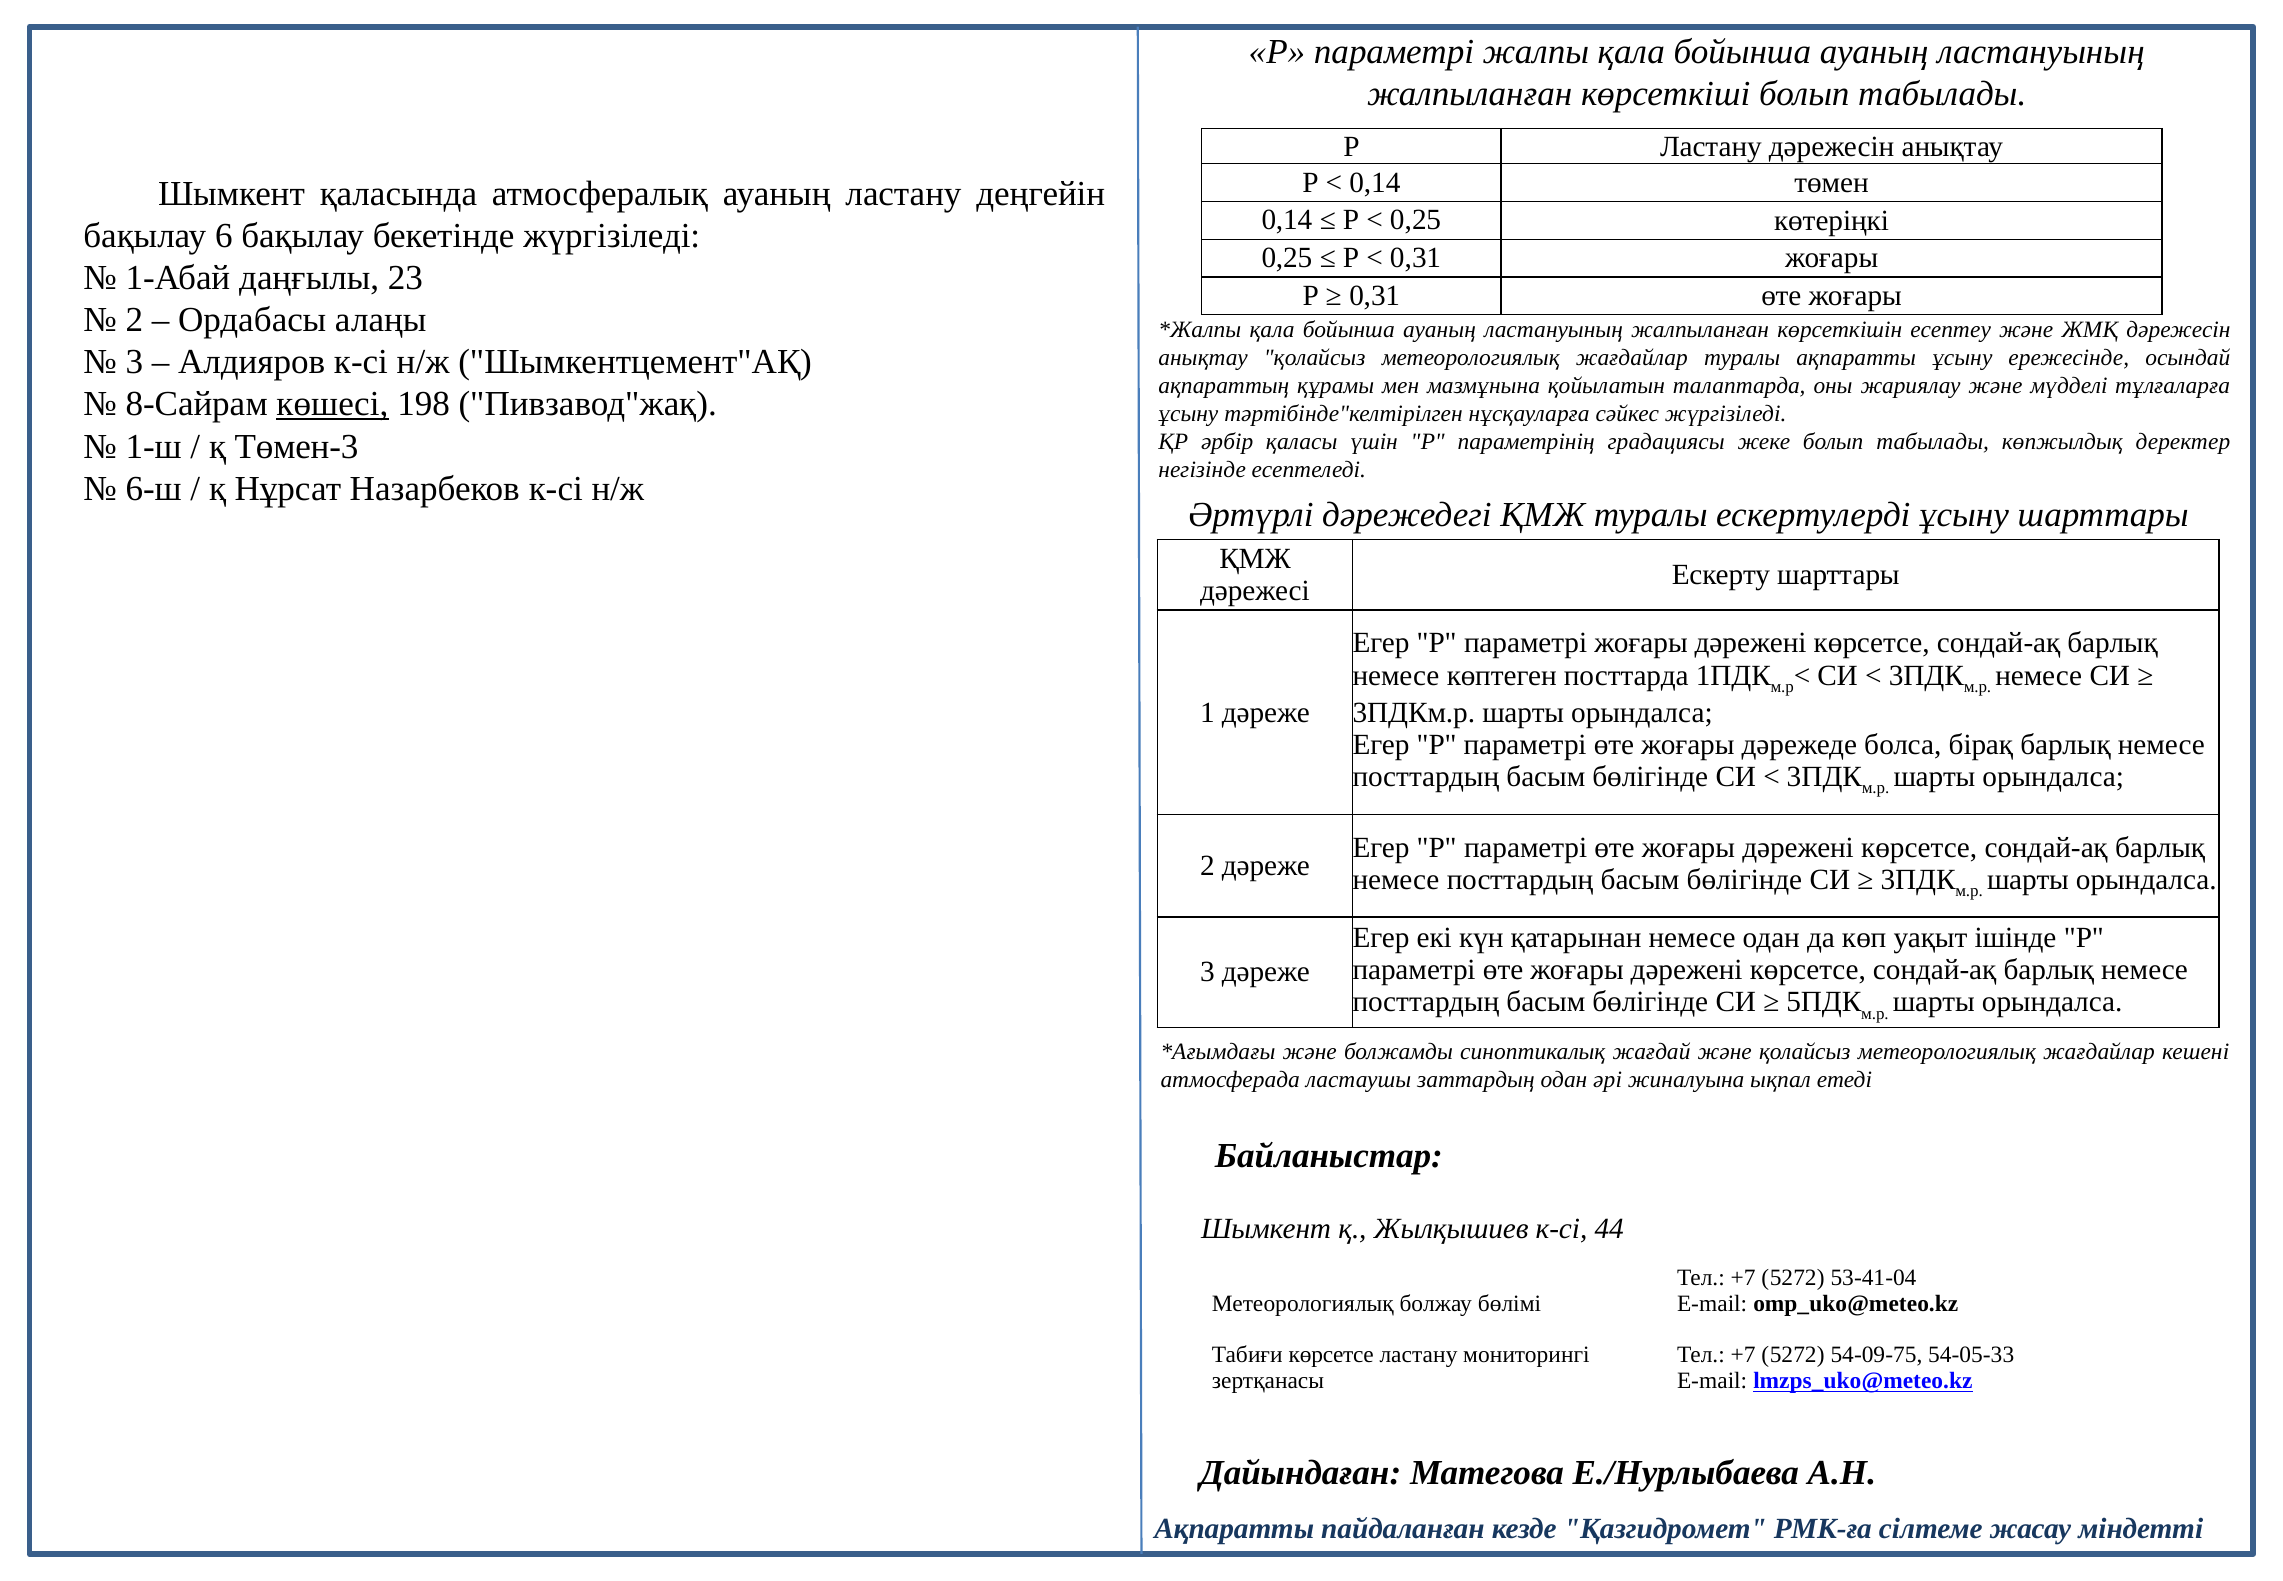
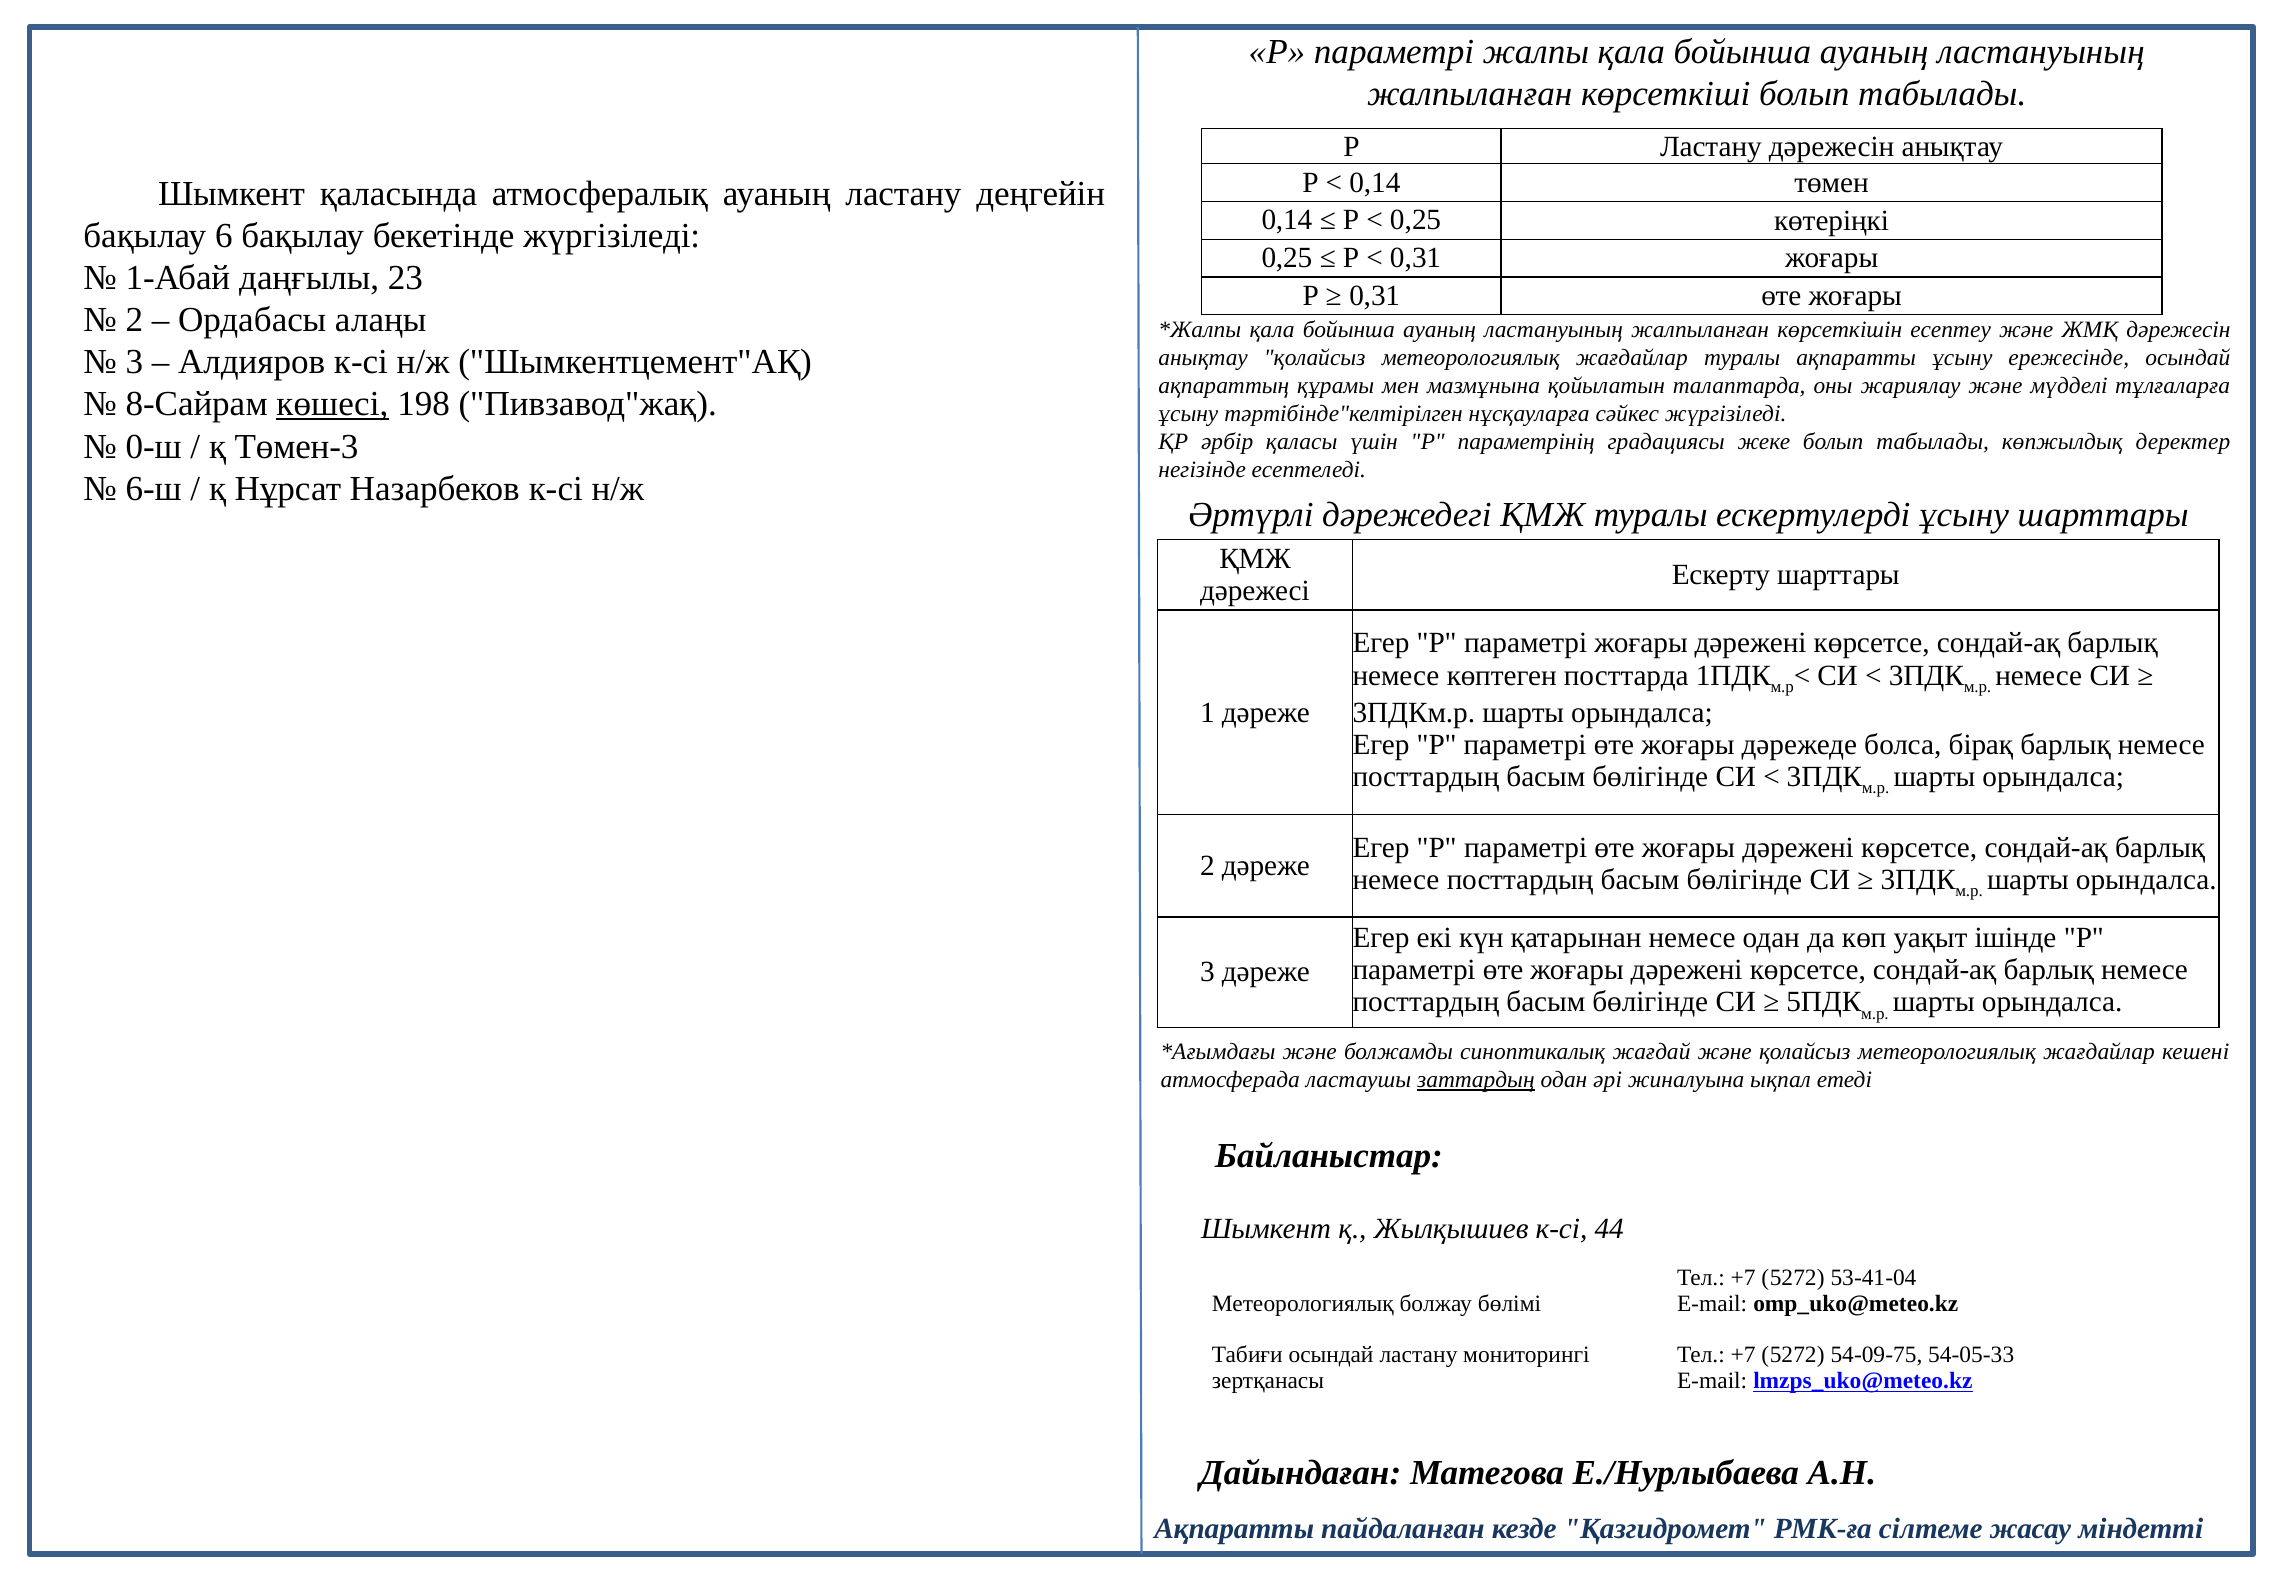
1-ш: 1-ш -> 0-ш
заттардың underline: none -> present
Табиғи көрсетсе: көрсетсе -> осындай
